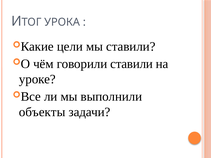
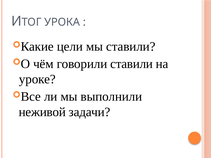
объекты: объекты -> неживой
